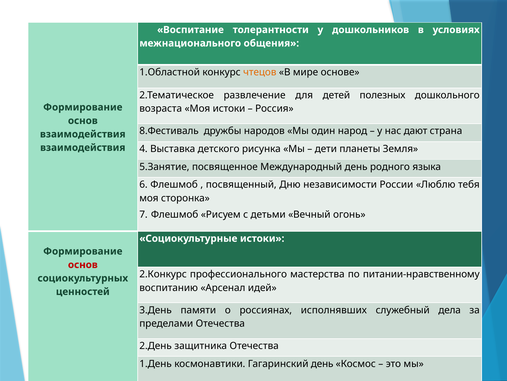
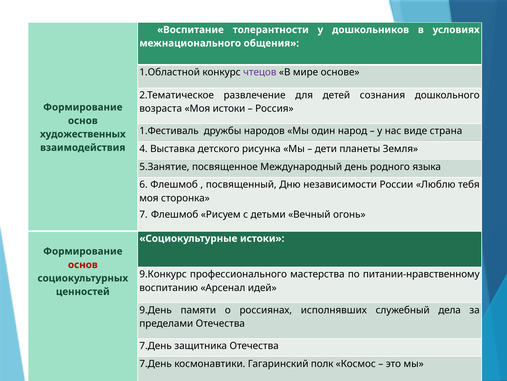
чтецов colour: orange -> purple
полезных: полезных -> сознания
8.Фестиваль: 8.Фестиваль -> 1.Фестиваль
дают: дают -> виде
взаимодействия at (83, 134): взаимодействия -> художественных
2.Конкурс: 2.Конкурс -> 9.Конкурс
3.День: 3.День -> 9.День
2.День at (156, 345): 2.День -> 7.День
1.День at (156, 363): 1.День -> 7.День
Гагаринский день: день -> полк
